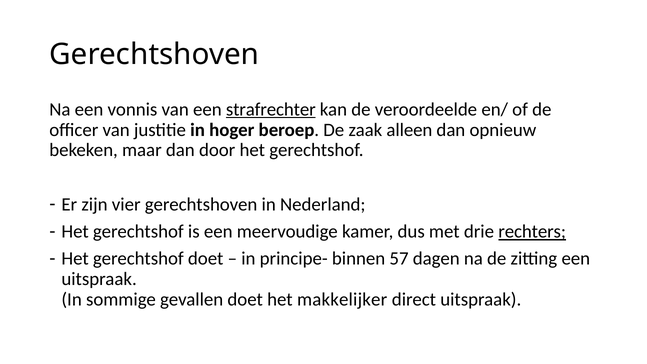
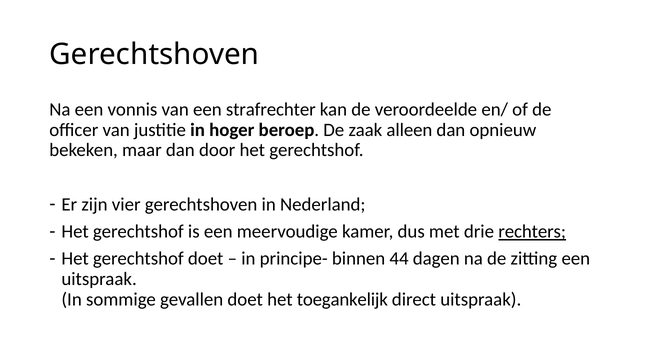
strafrechter underline: present -> none
57: 57 -> 44
makkelijker: makkelijker -> toegankelijk
